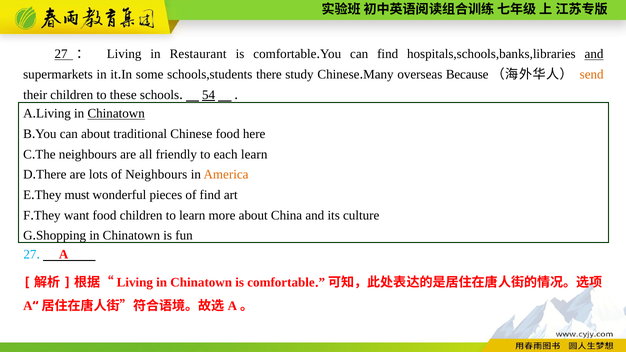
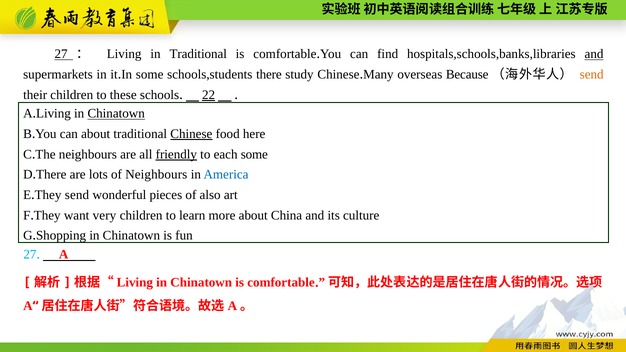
in Restaurant: Restaurant -> Traditional
54: 54 -> 22
Chinese at (191, 134) underline: none -> present
friendly underline: none -> present
each learn: learn -> some
America colour: orange -> blue
must at (77, 195): must -> send
of find: find -> also
want food: food -> very
